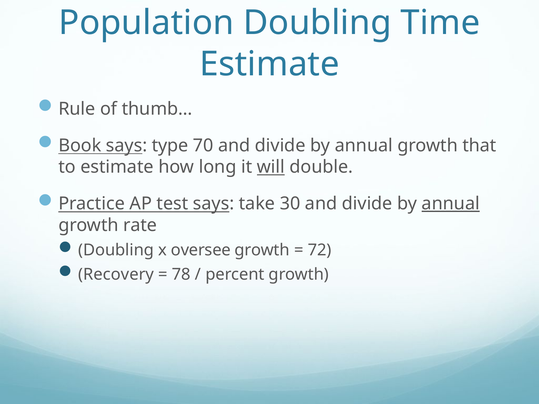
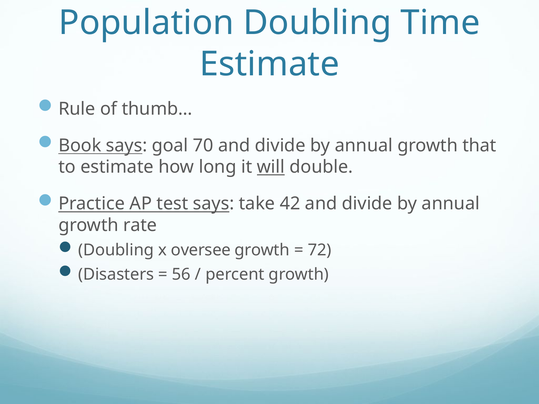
type: type -> goal
30: 30 -> 42
annual at (451, 204) underline: present -> none
Recovery: Recovery -> Disasters
78: 78 -> 56
